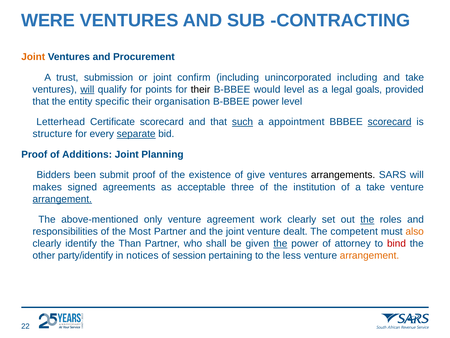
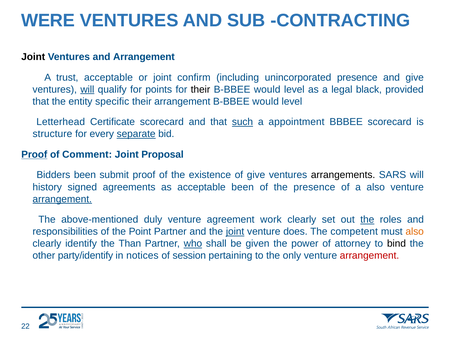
Joint at (33, 57) colour: orange -> black
and Procurement: Procurement -> Arrangement
trust submission: submission -> acceptable
unincorporated including: including -> presence
and take: take -> give
goals: goals -> black
their organisation: organisation -> arrangement
power at (266, 101): power -> would
scorecard at (390, 122) underline: present -> none
Proof at (34, 154) underline: none -> present
Additions: Additions -> Comment
Planning: Planning -> Proposal
makes: makes -> history
acceptable three: three -> been
the institution: institution -> presence
a take: take -> also
only: only -> duly
Most: Most -> Point
joint at (235, 231) underline: none -> present
dealt: dealt -> does
who underline: none -> present
the at (280, 243) underline: present -> none
bind colour: red -> black
less: less -> only
arrangement at (369, 255) colour: orange -> red
